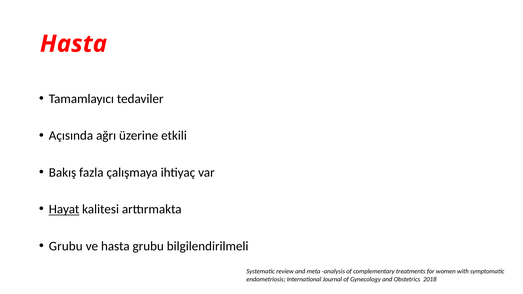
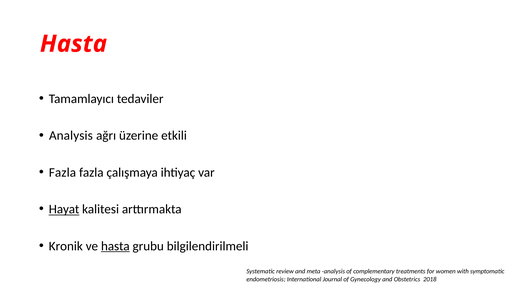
Açısında at (71, 136): Açısında -> Analysis
Bakış at (63, 173): Bakış -> Fazla
Grubu at (66, 246): Grubu -> Kronik
hasta at (115, 246) underline: none -> present
